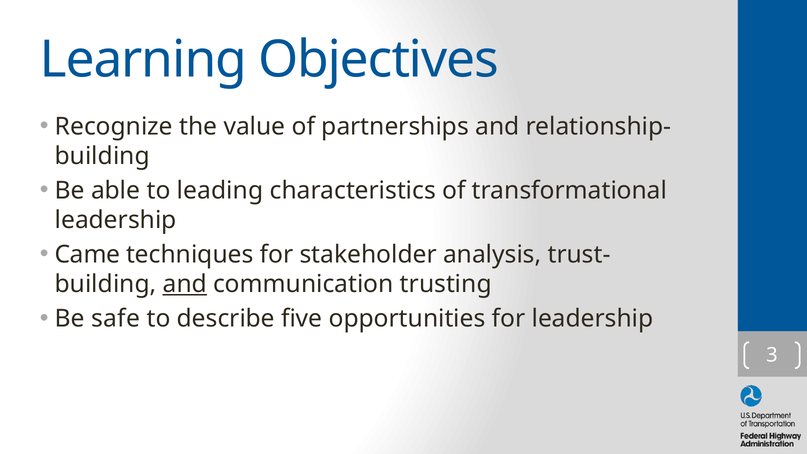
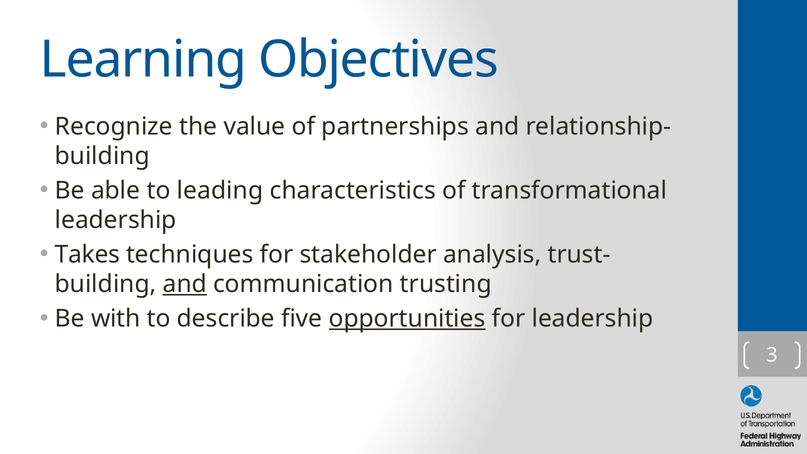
Came: Came -> Takes
safe: safe -> with
opportunities underline: none -> present
